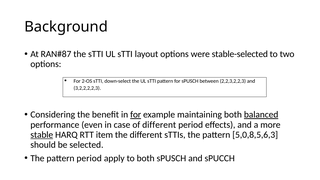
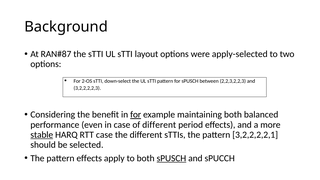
stable-selected: stable-selected -> apply-selected
balanced underline: present -> none
RTT item: item -> case
5,0,8,5,6,3: 5,0,8,5,6,3 -> 3,2,2,2,2,1
pattern period: period -> effects
sPUSCH at (171, 158) underline: none -> present
